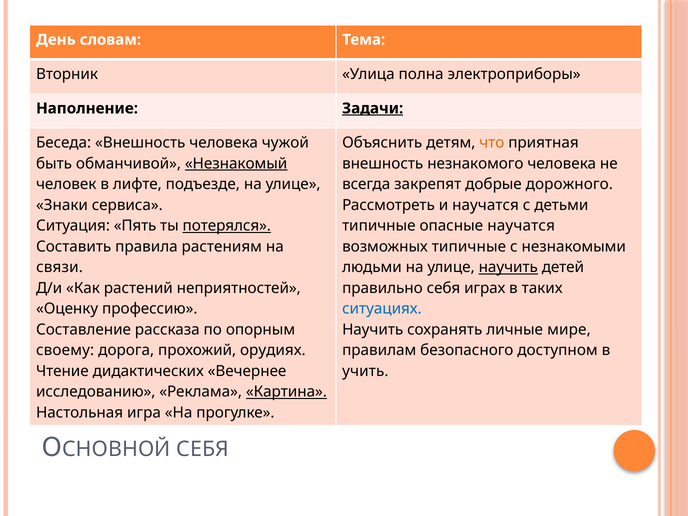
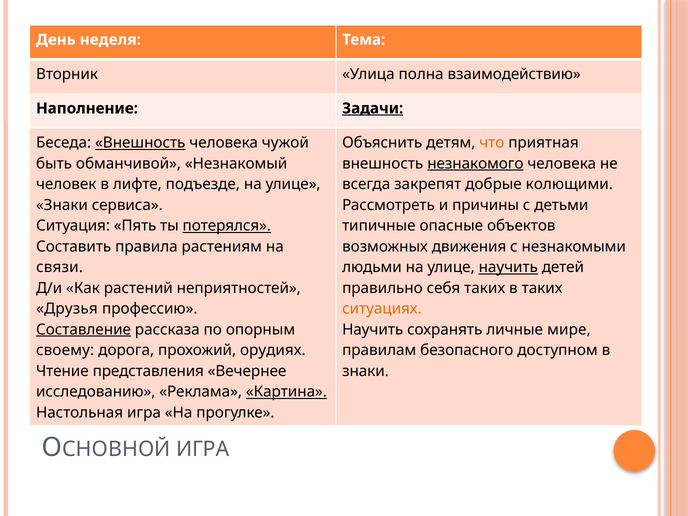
словам: словам -> неделя
электроприборы: электроприборы -> взаимодействию
Внешность at (140, 143) underline: none -> present
Незнакомый underline: present -> none
незнакомого underline: none -> present
дорожного: дорожного -> колющими
и научатся: научатся -> причины
опасные научатся: научатся -> объектов
возможных типичные: типичные -> движения
себя играх: играх -> таких
Оценку: Оценку -> Друзья
ситуациях colour: blue -> orange
Составление underline: none -> present
дидактических: дидактических -> представления
учить at (365, 371): учить -> знаки
СЕБЯ at (203, 449): СЕБЯ -> ИГРА
